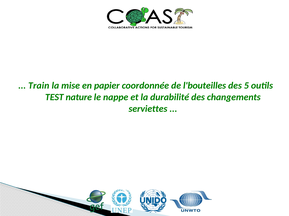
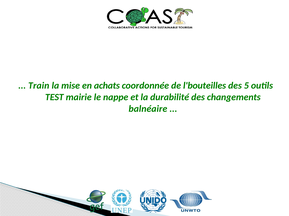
papier: papier -> achats
nature: nature -> mairie
serviettes: serviettes -> balnéaire
